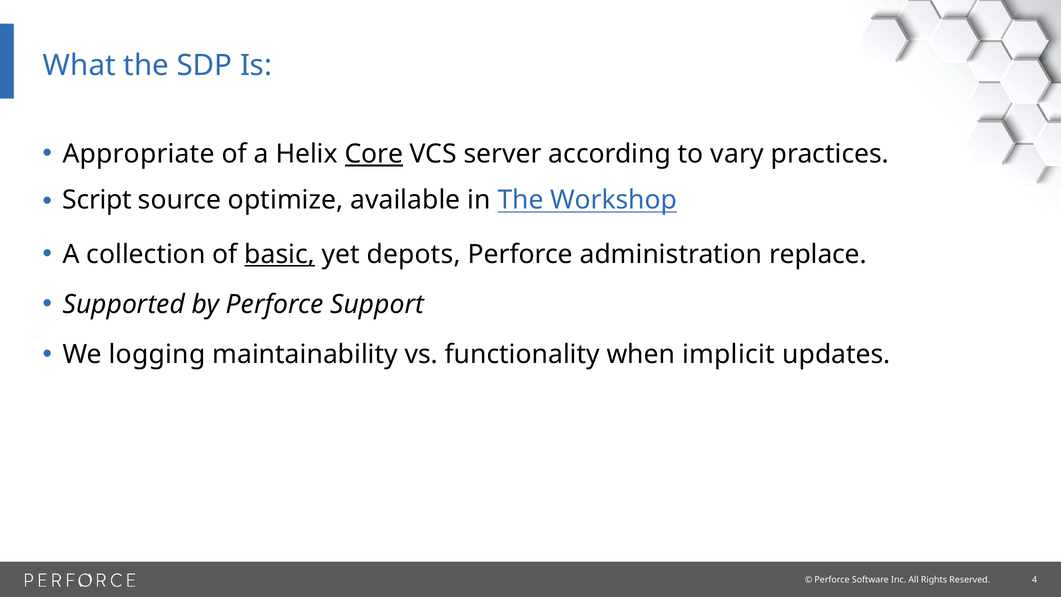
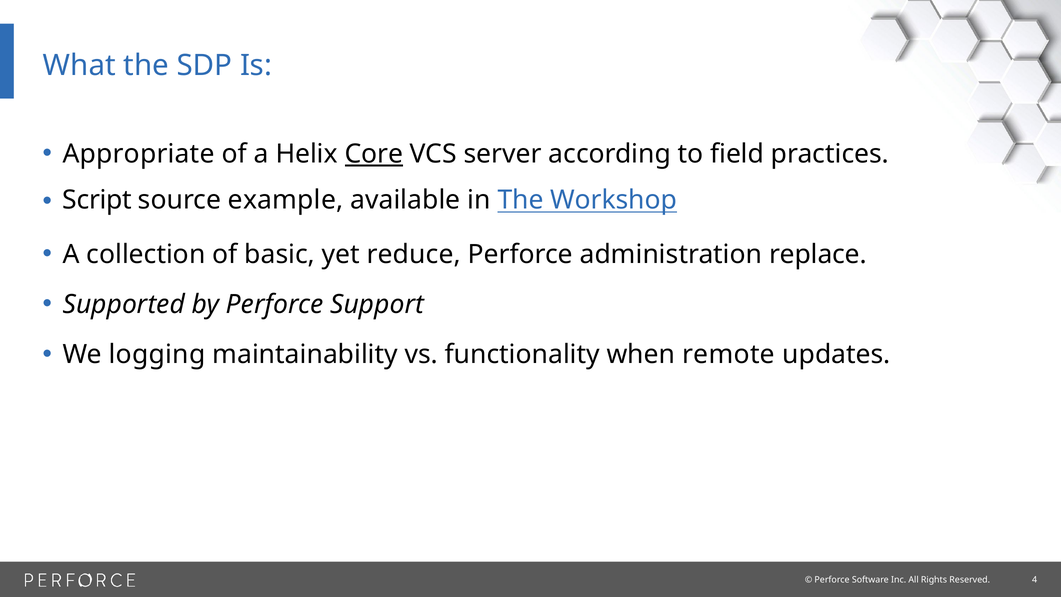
vary: vary -> field
optimize: optimize -> example
basic underline: present -> none
depots: depots -> reduce
implicit: implicit -> remote
